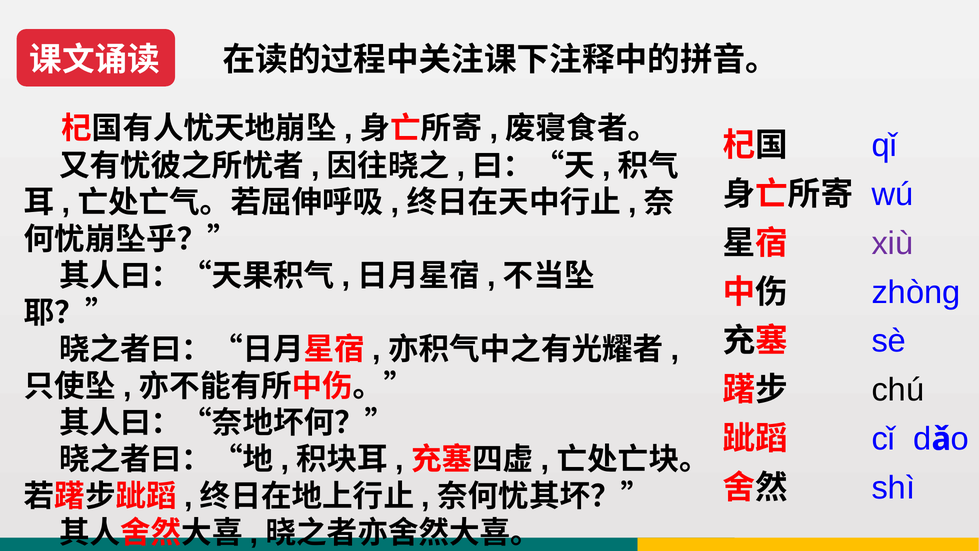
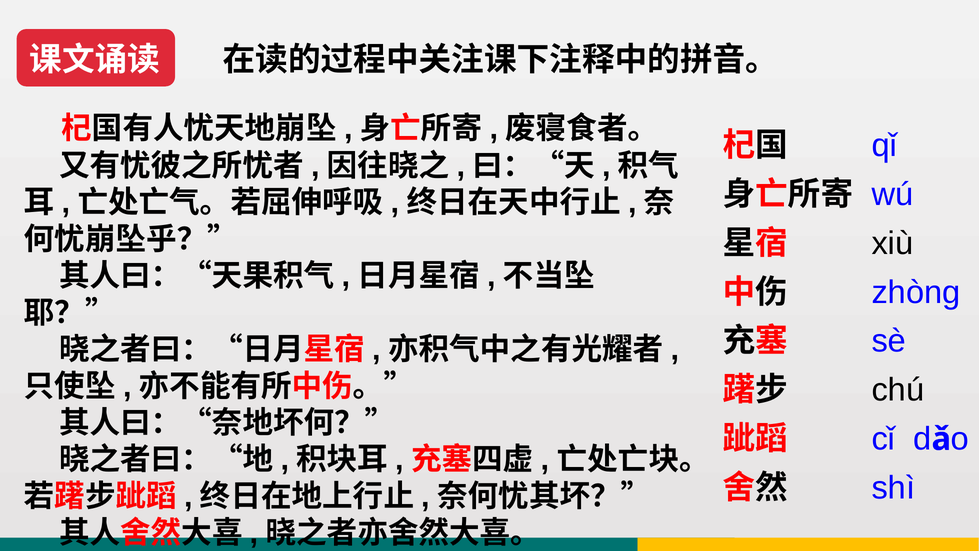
xiù colour: purple -> black
